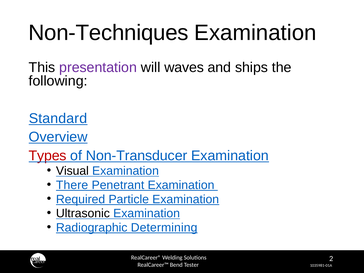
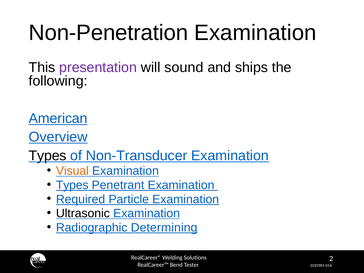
Non-Techniques: Non-Techniques -> Non-Penetration
waves: waves -> sound
Standard: Standard -> American
Types at (48, 156) colour: red -> black
Visual colour: black -> orange
There at (72, 185): There -> Types
